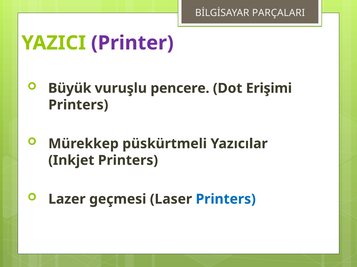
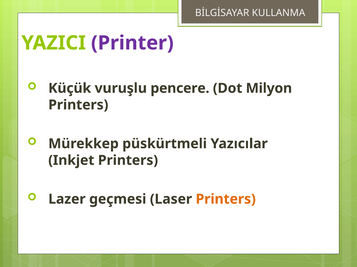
PARÇALARI: PARÇALARI -> KULLANMA
Büyük: Büyük -> Küçük
Erişimi: Erişimi -> Milyon
Printers at (226, 200) colour: blue -> orange
